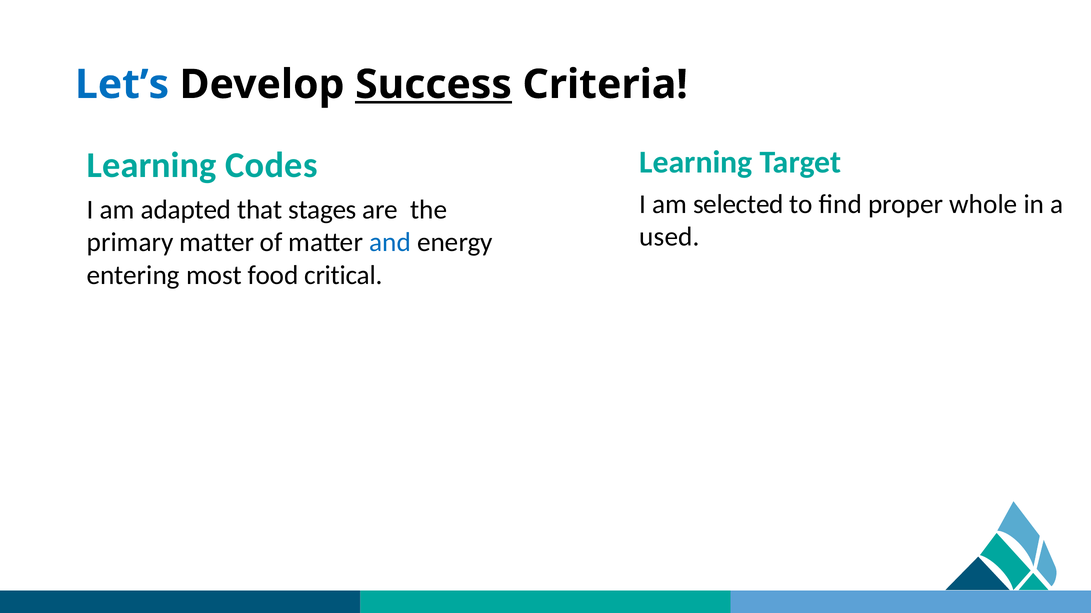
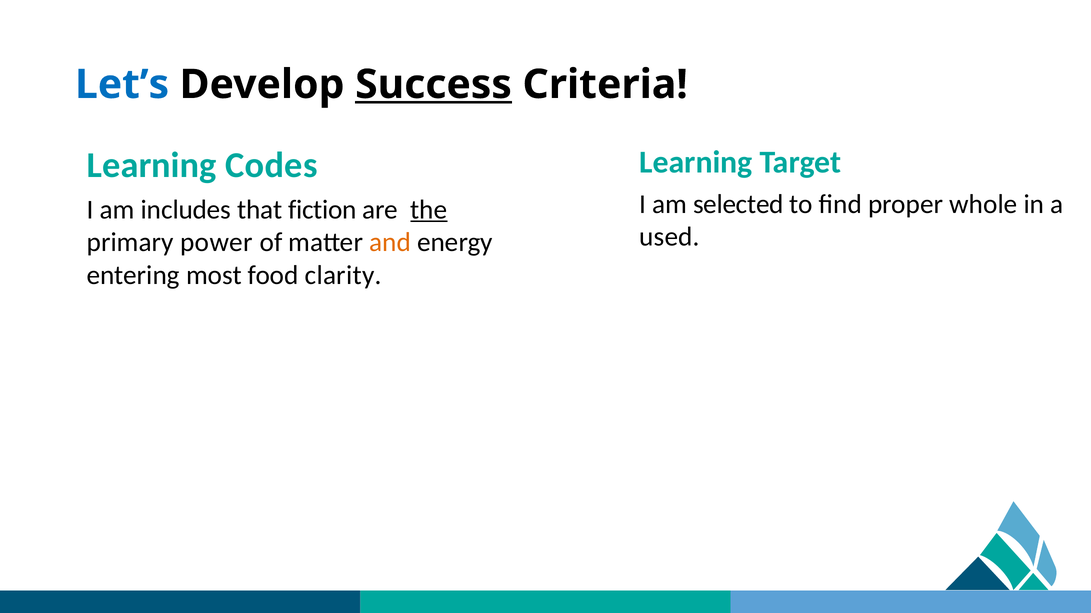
adapted: adapted -> includes
stages: stages -> fiction
the underline: none -> present
primary matter: matter -> power
and colour: blue -> orange
critical: critical -> clarity
